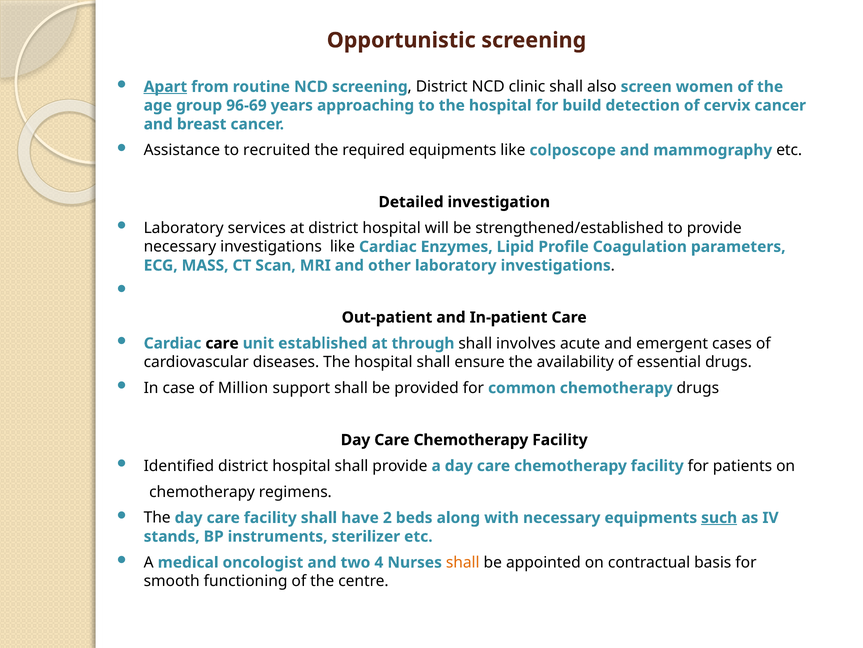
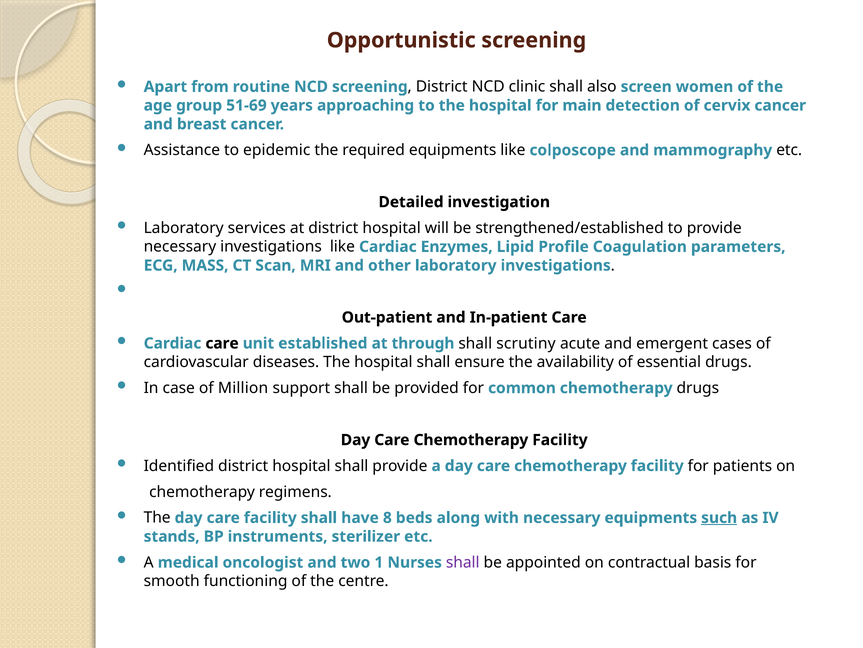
Apart underline: present -> none
96-69: 96-69 -> 51-69
build: build -> main
recruited: recruited -> epidemic
involves: involves -> scrutiny
2: 2 -> 8
4: 4 -> 1
shall at (463, 562) colour: orange -> purple
